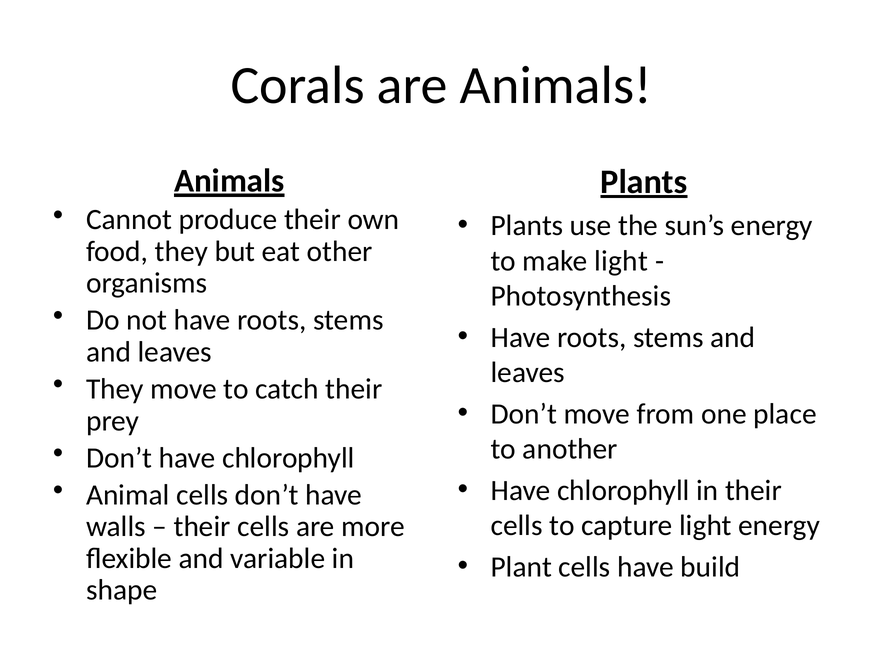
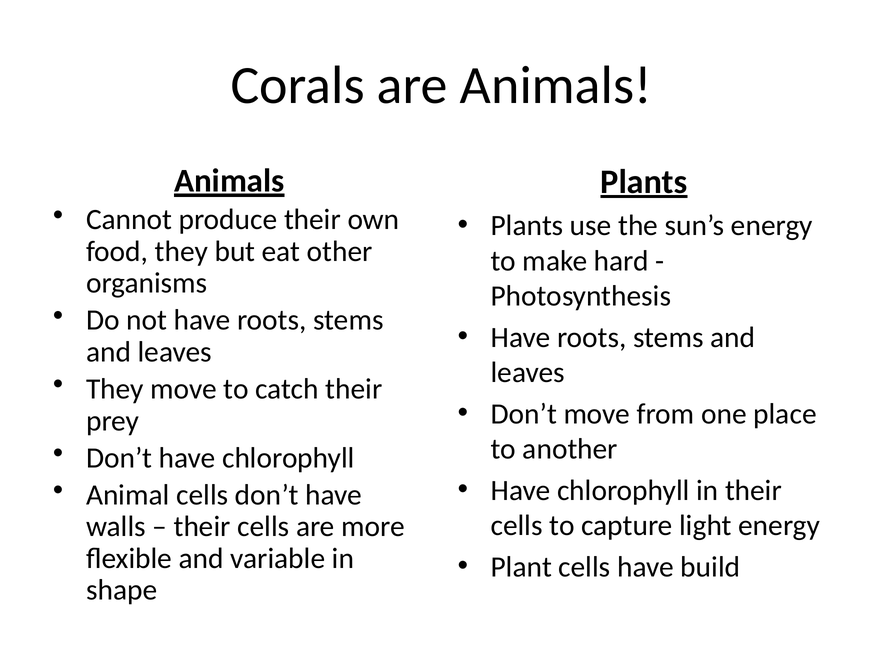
make light: light -> hard
